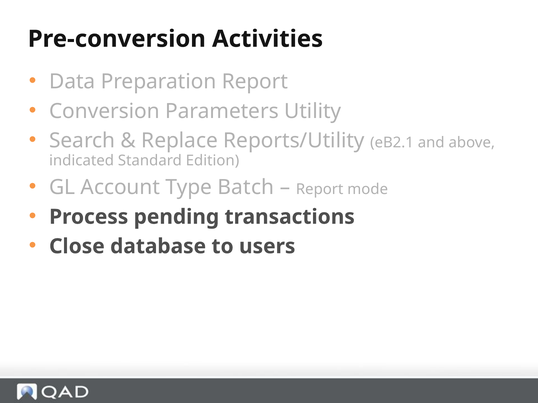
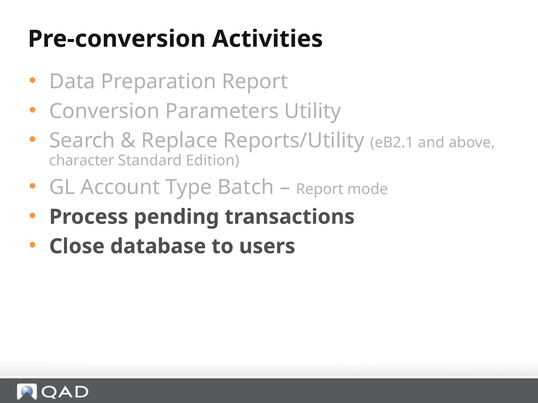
indicated: indicated -> character
